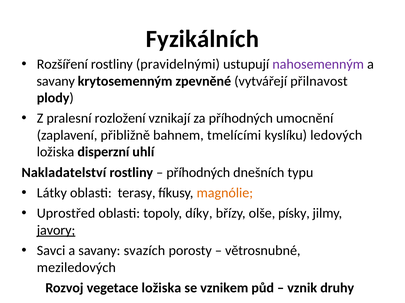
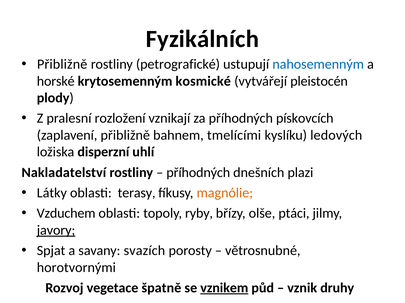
Rozšíření at (62, 64): Rozšíření -> Přibližně
pravidelnými: pravidelnými -> petrografické
nahosemenným colour: purple -> blue
savany at (56, 81): savany -> horské
zpevněné: zpevněné -> kosmické
přilnavost: přilnavost -> pleistocén
umocnění: umocnění -> pískovcích
typu: typu -> plazi
Uprostřed: Uprostřed -> Vzduchem
díky: díky -> ryby
písky: písky -> ptáci
Savci: Savci -> Spjat
meziledových: meziledových -> horotvornými
vegetace ložiska: ložiska -> špatně
vznikem underline: none -> present
